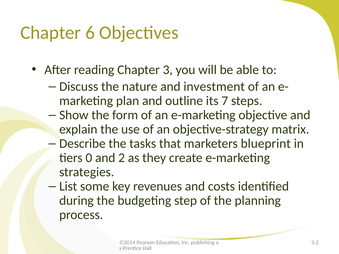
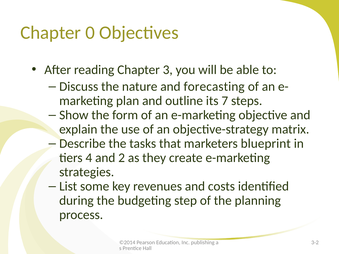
6: 6 -> 0
investment: investment -> forecasting
0: 0 -> 4
